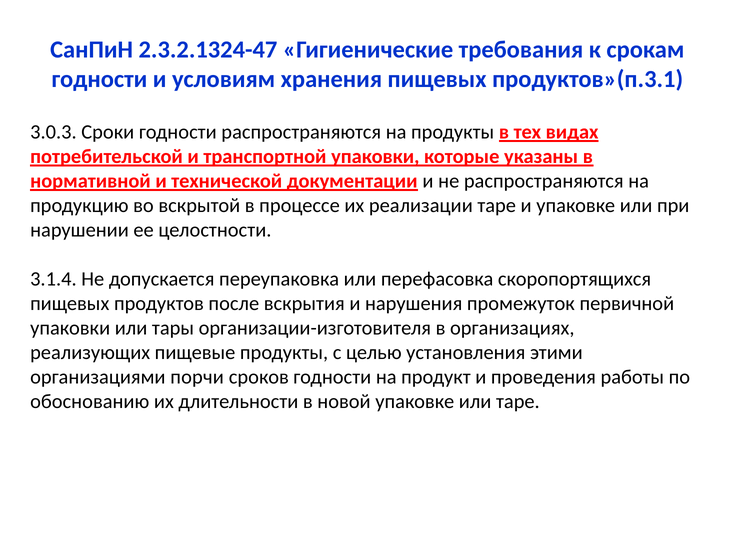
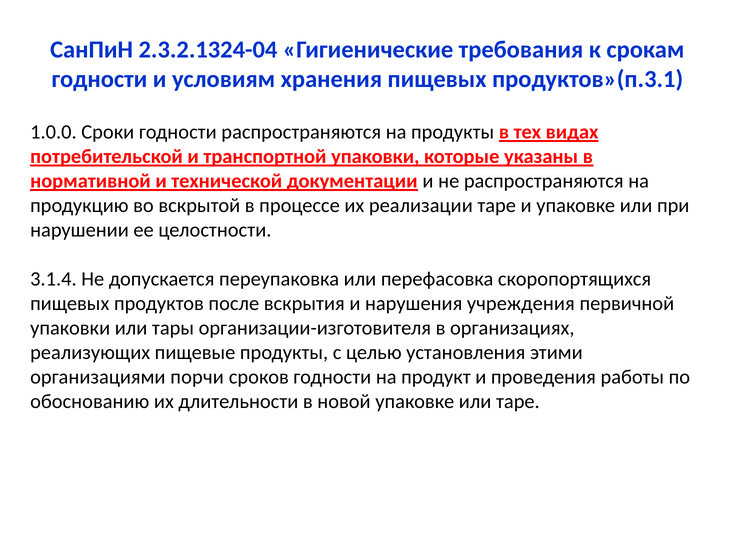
2.3.2.1324-47: 2.3.2.1324-47 -> 2.3.2.1324-04
3.0.3: 3.0.3 -> 1.0.0
промежуток: промежуток -> учреждения
